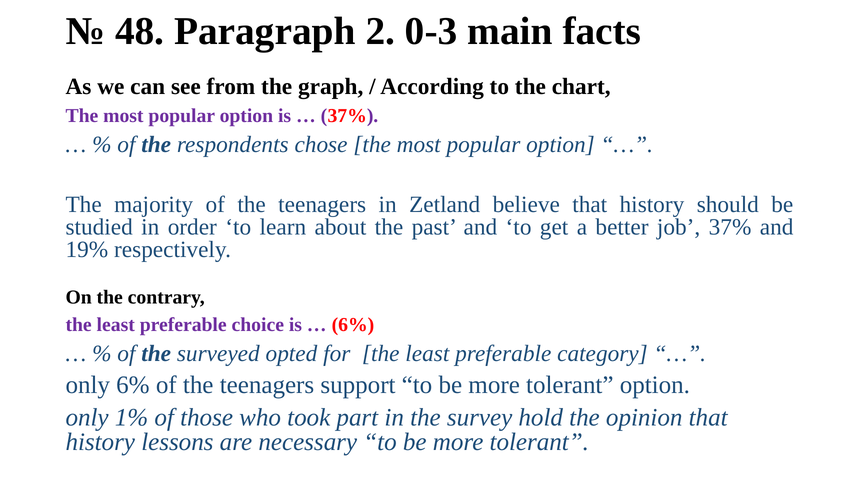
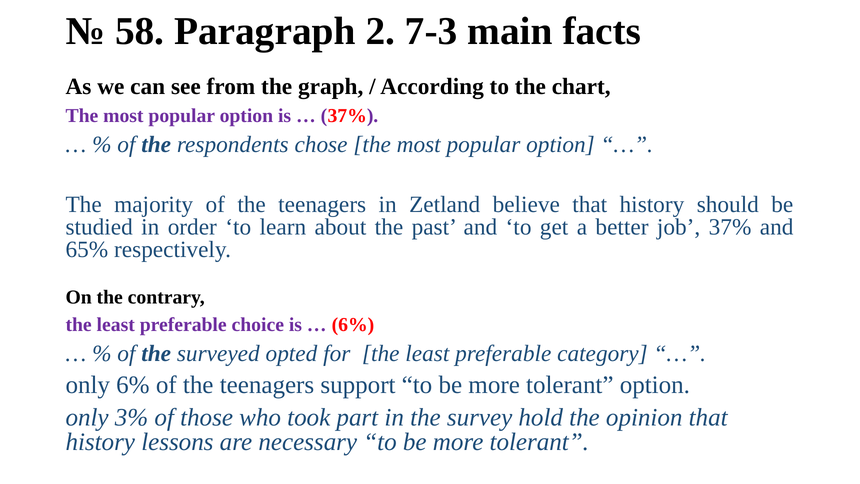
48: 48 -> 58
0-3: 0-3 -> 7-3
19%: 19% -> 65%
1%: 1% -> 3%
